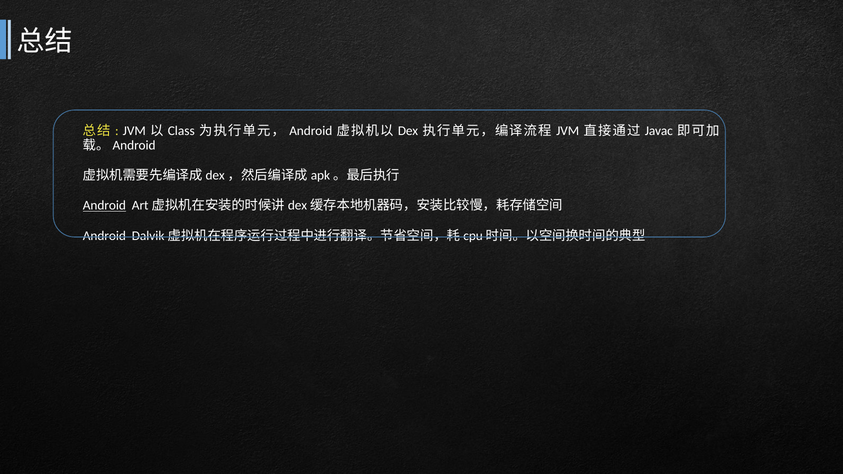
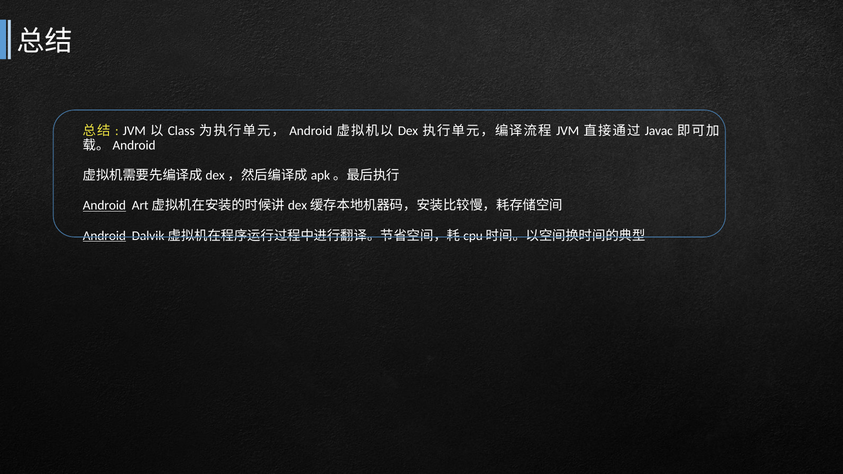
Android at (104, 236) underline: none -> present
